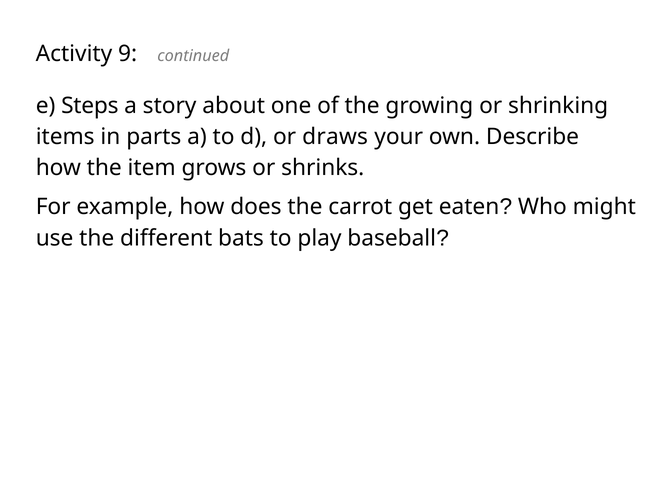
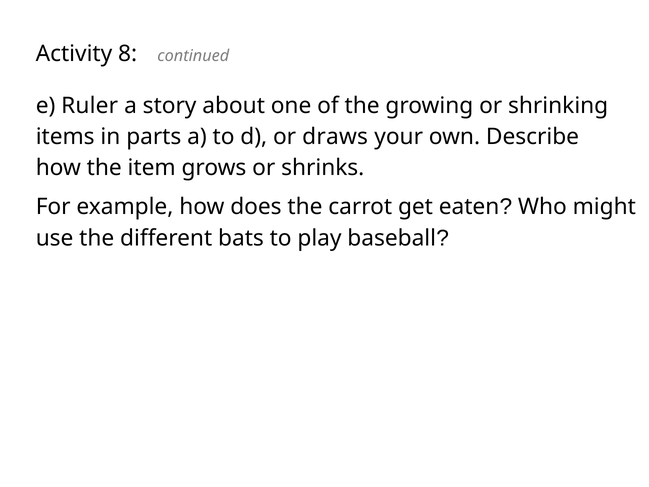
9: 9 -> 8
Steps: Steps -> Ruler
